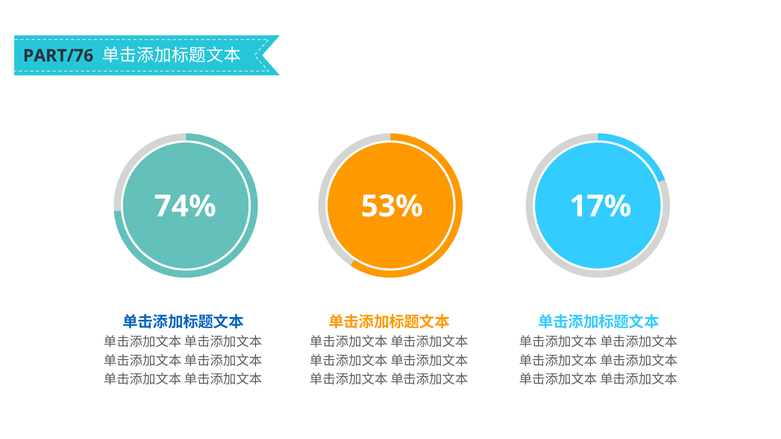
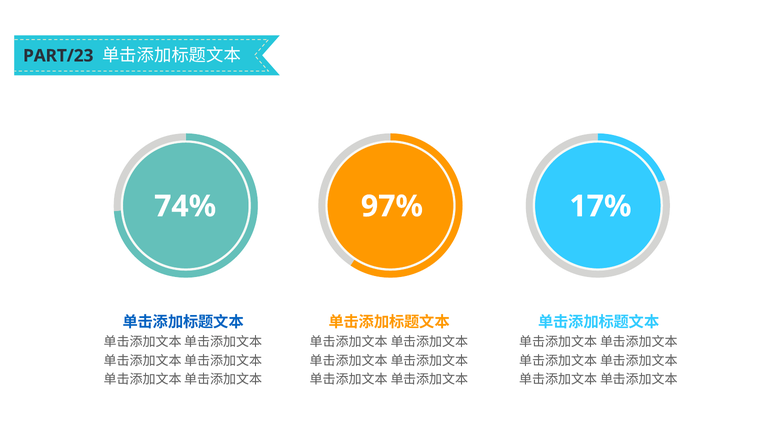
PART/76: PART/76 -> PART/23
53%: 53% -> 97%
